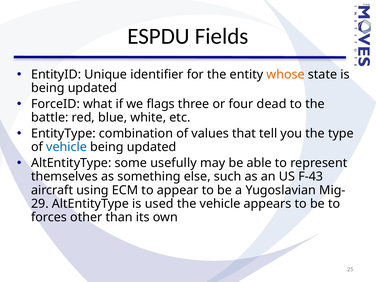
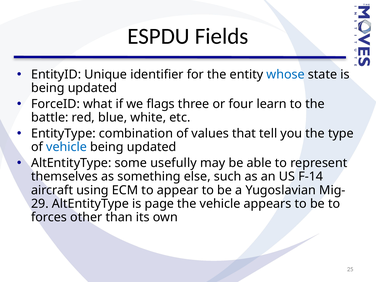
whose colour: orange -> blue
dead: dead -> learn
F-43: F-43 -> F-14
used: used -> page
